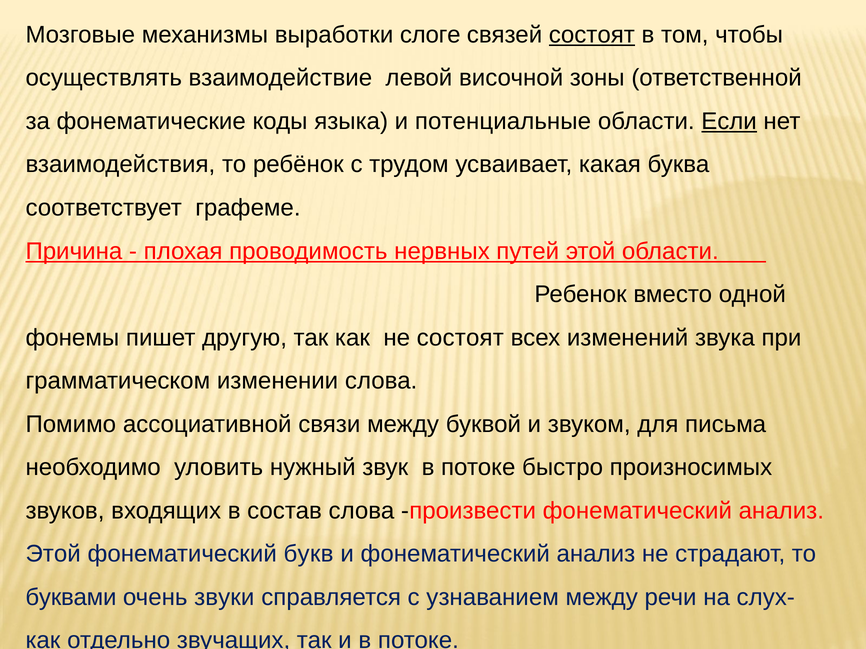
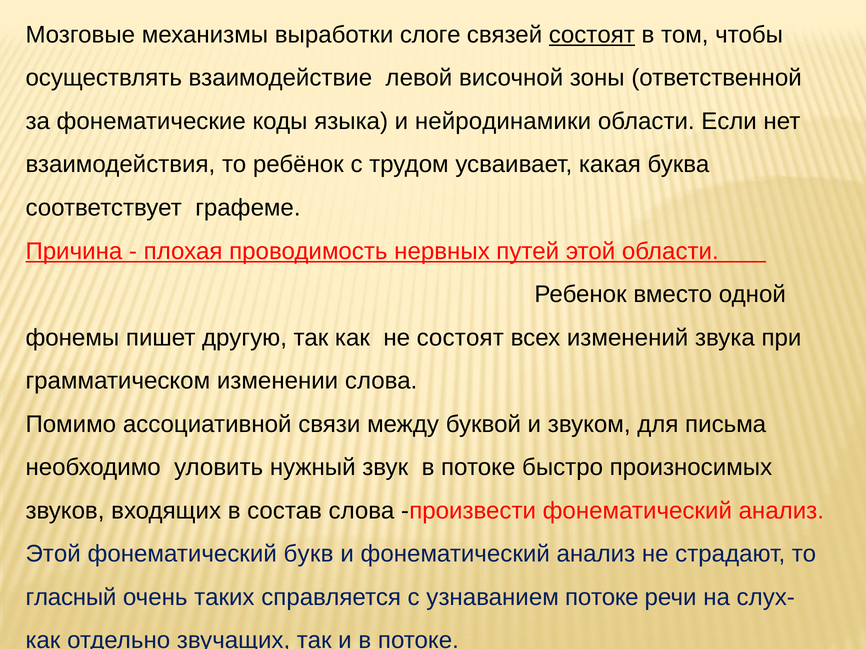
потенциальные: потенциальные -> нейродинамики
Если underline: present -> none
буквами: буквами -> гласный
звуки: звуки -> таких
узнаванием между: между -> потоке
